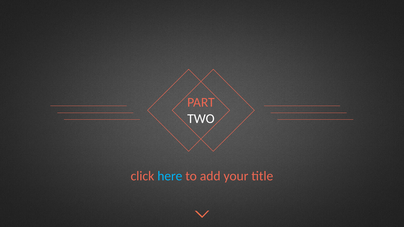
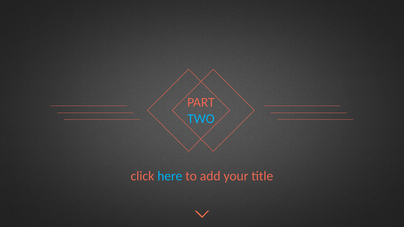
TWO colour: white -> light blue
